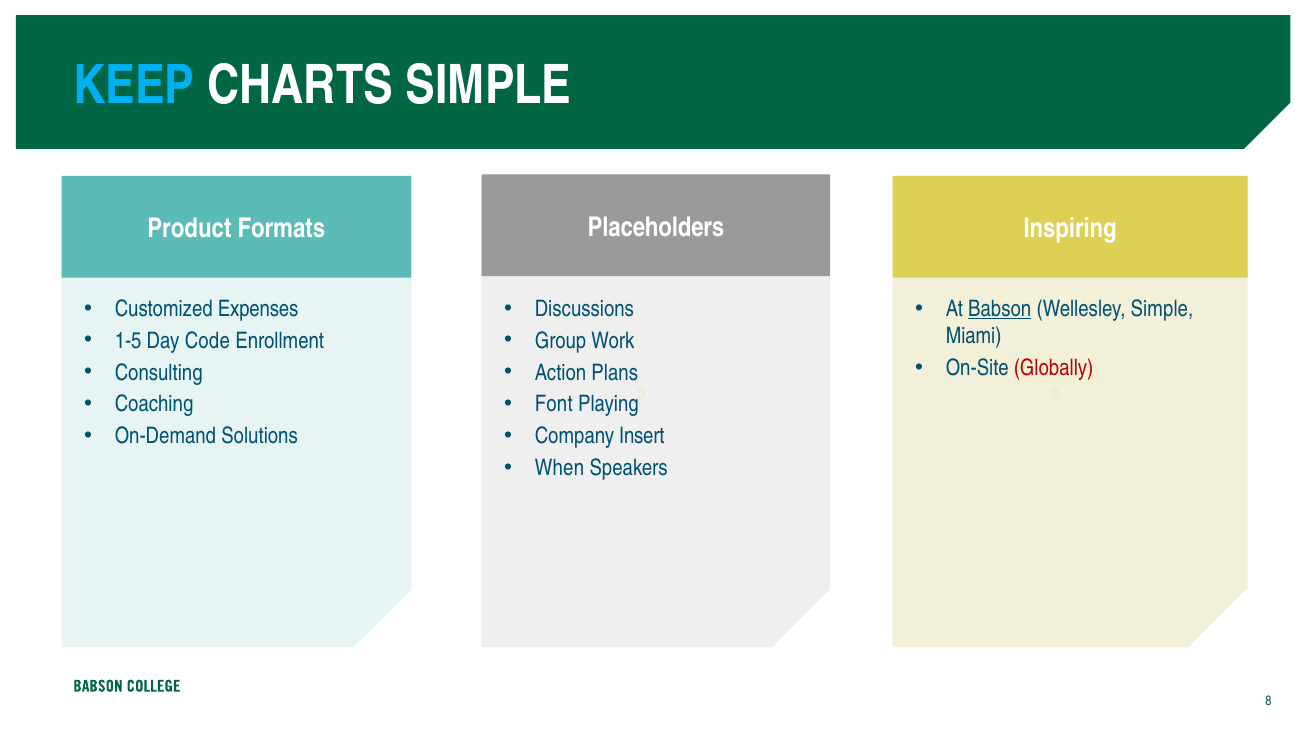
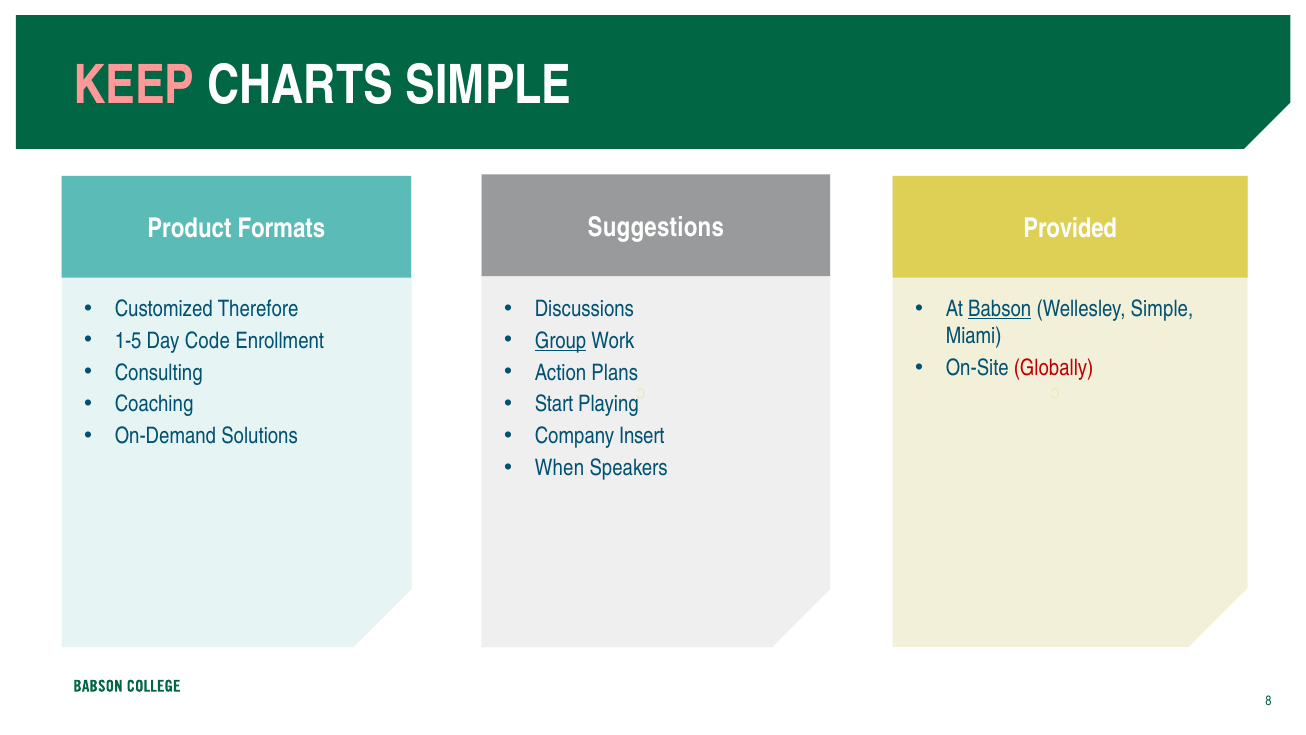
KEEP colour: light blue -> pink
Placeholders: Placeholders -> Suggestions
Inspiring: Inspiring -> Provided
Expenses: Expenses -> Therefore
Group underline: none -> present
Font: Font -> Start
